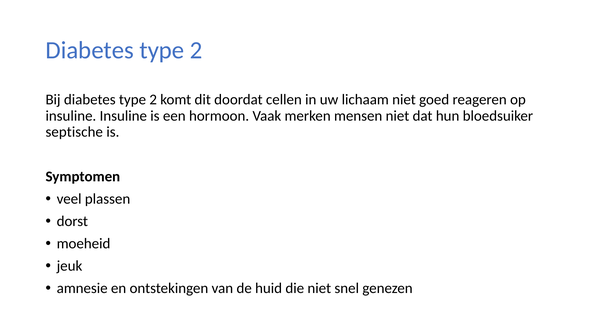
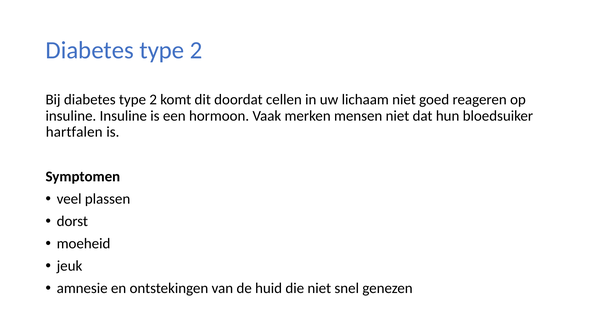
septische: septische -> hartfalen
